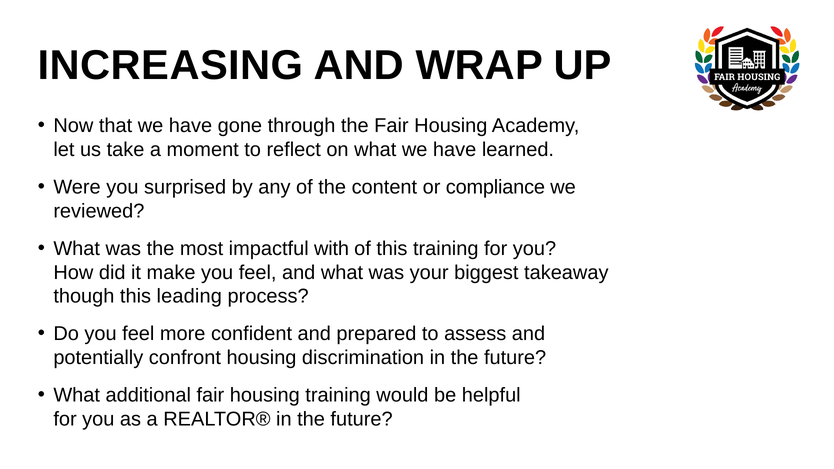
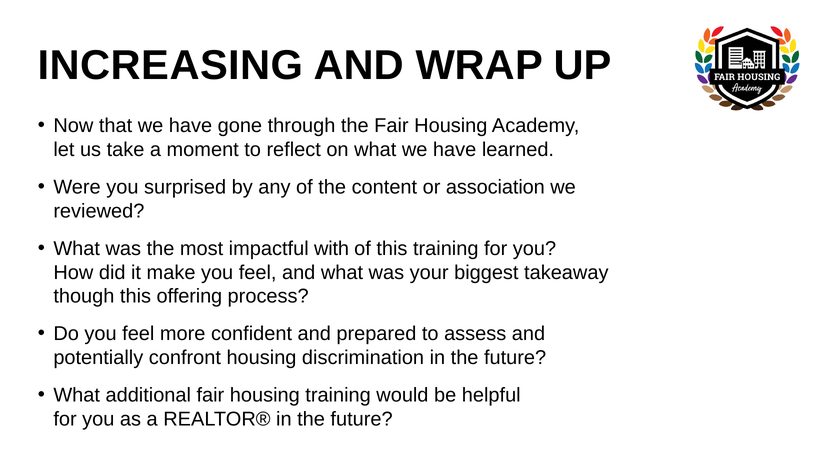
compliance: compliance -> association
leading: leading -> offering
